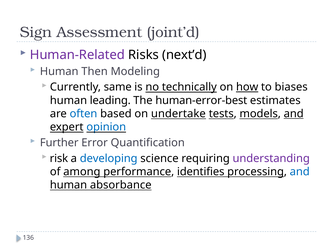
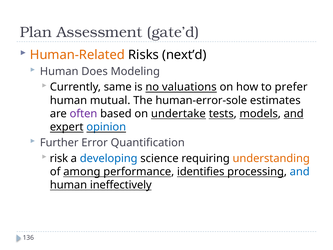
Sign: Sign -> Plan
joint’d: joint’d -> gate’d
Human-Related colour: purple -> orange
Then: Then -> Does
technically: technically -> valuations
how underline: present -> none
biases: biases -> prefer
leading: leading -> mutual
human-error-best: human-error-best -> human-error-sole
often colour: blue -> purple
understanding colour: purple -> orange
absorbance: absorbance -> ineffectively
